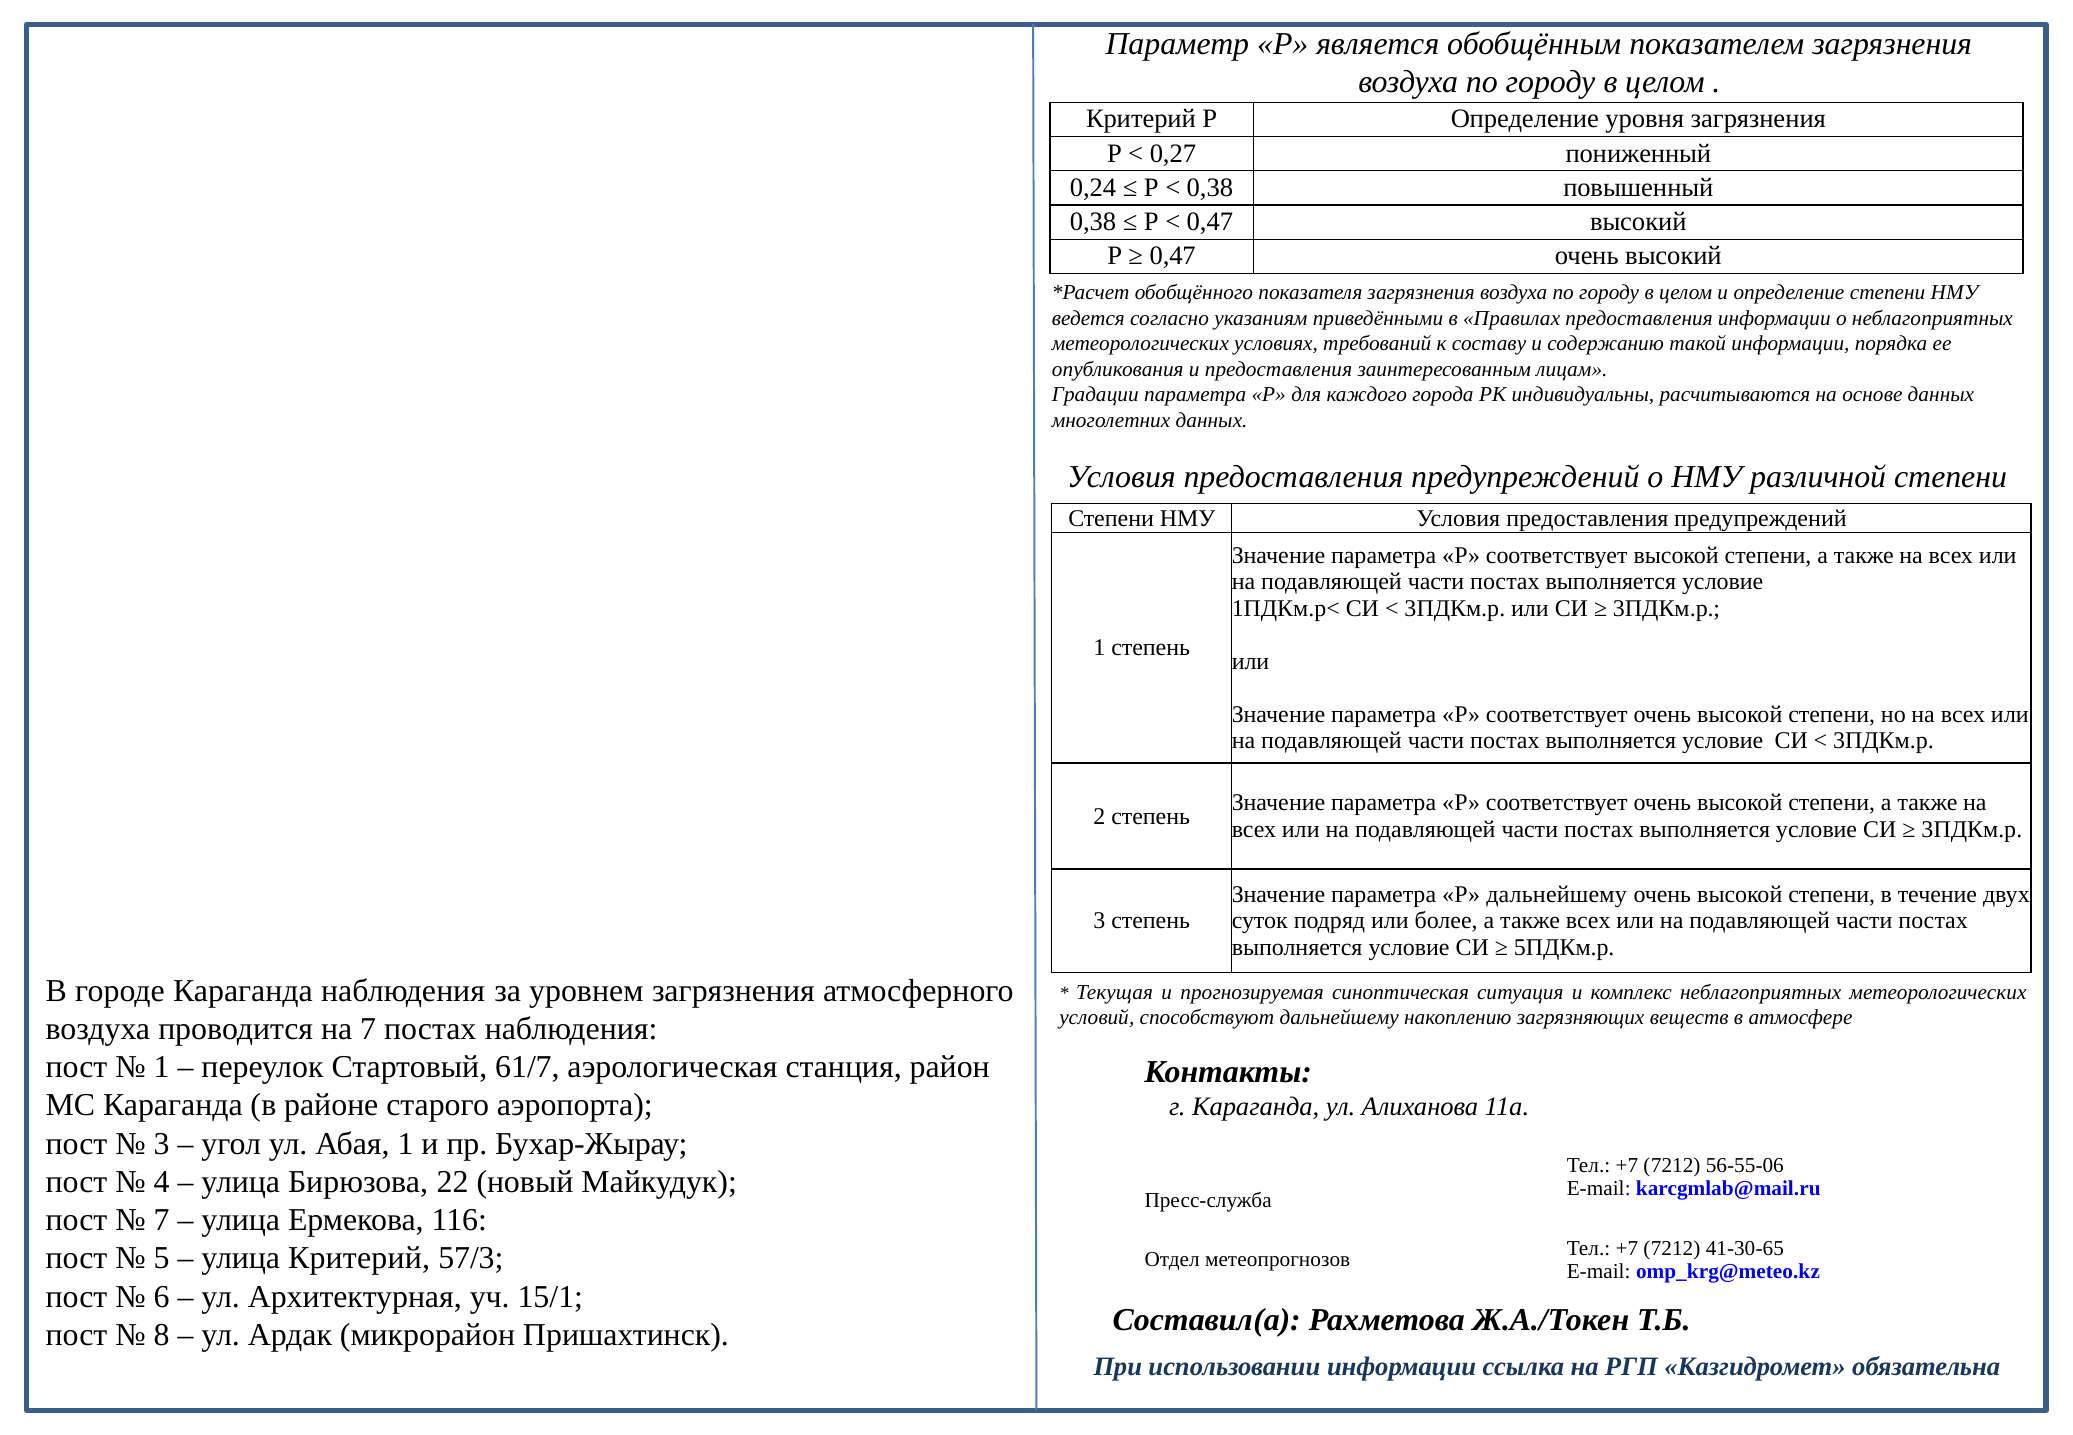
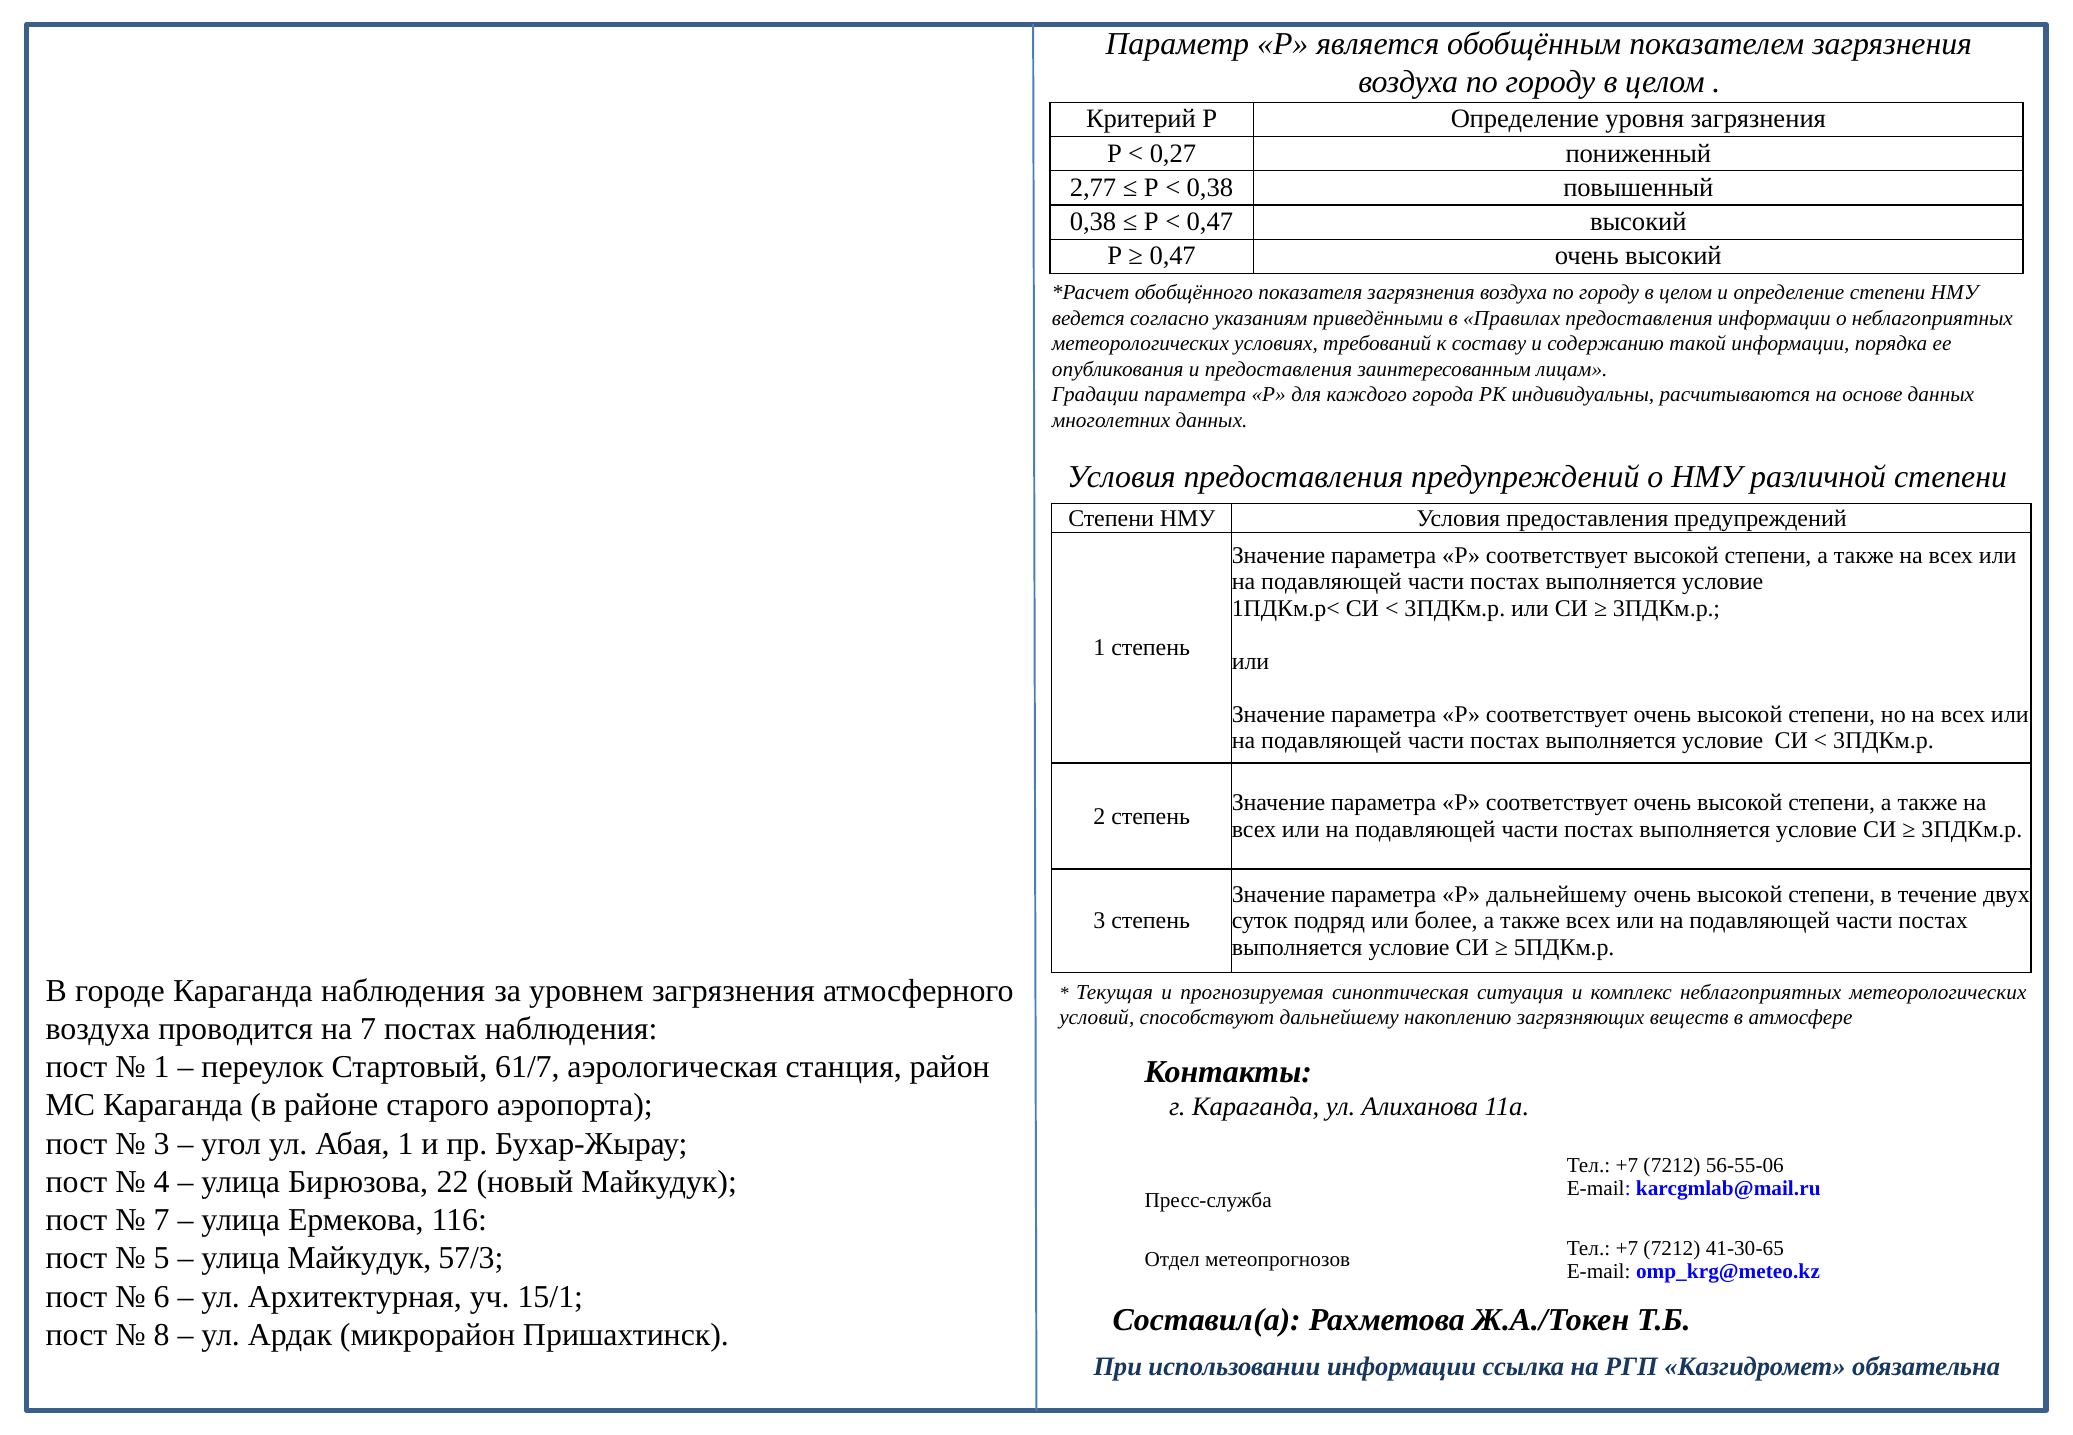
0,24: 0,24 -> 2,77
улица Критерий: Критерий -> Майкудук
